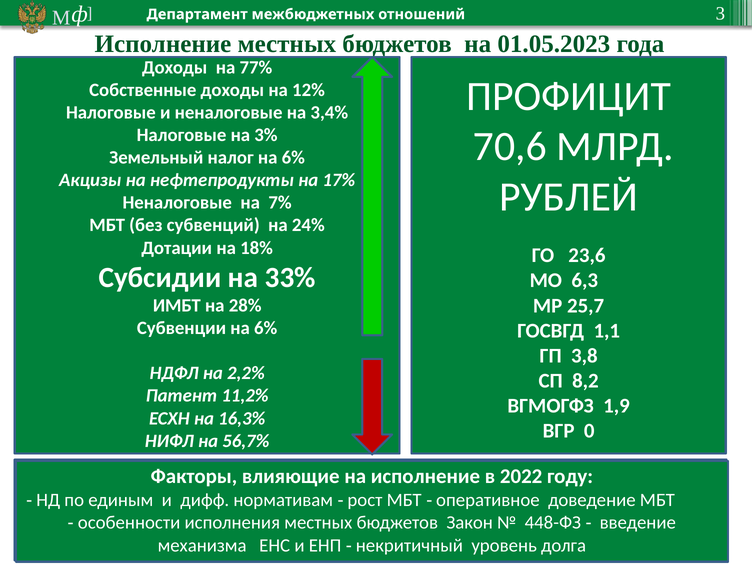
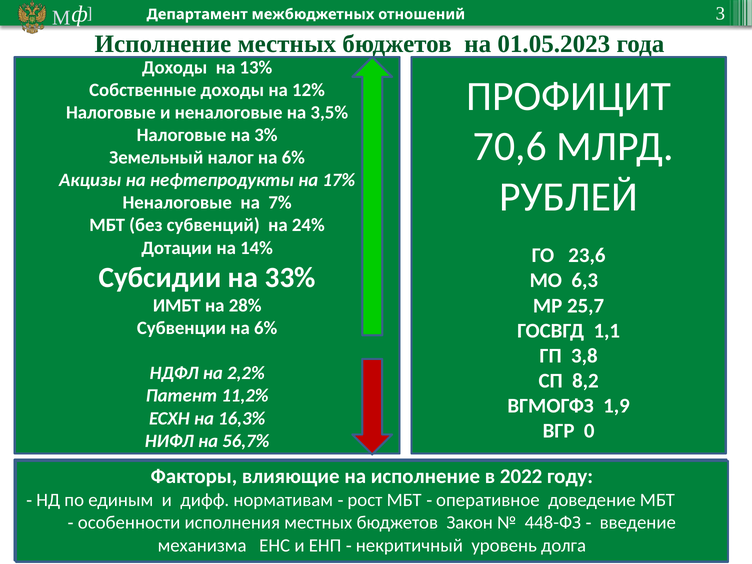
77%: 77% -> 13%
3,4%: 3,4% -> 3,5%
18%: 18% -> 14%
